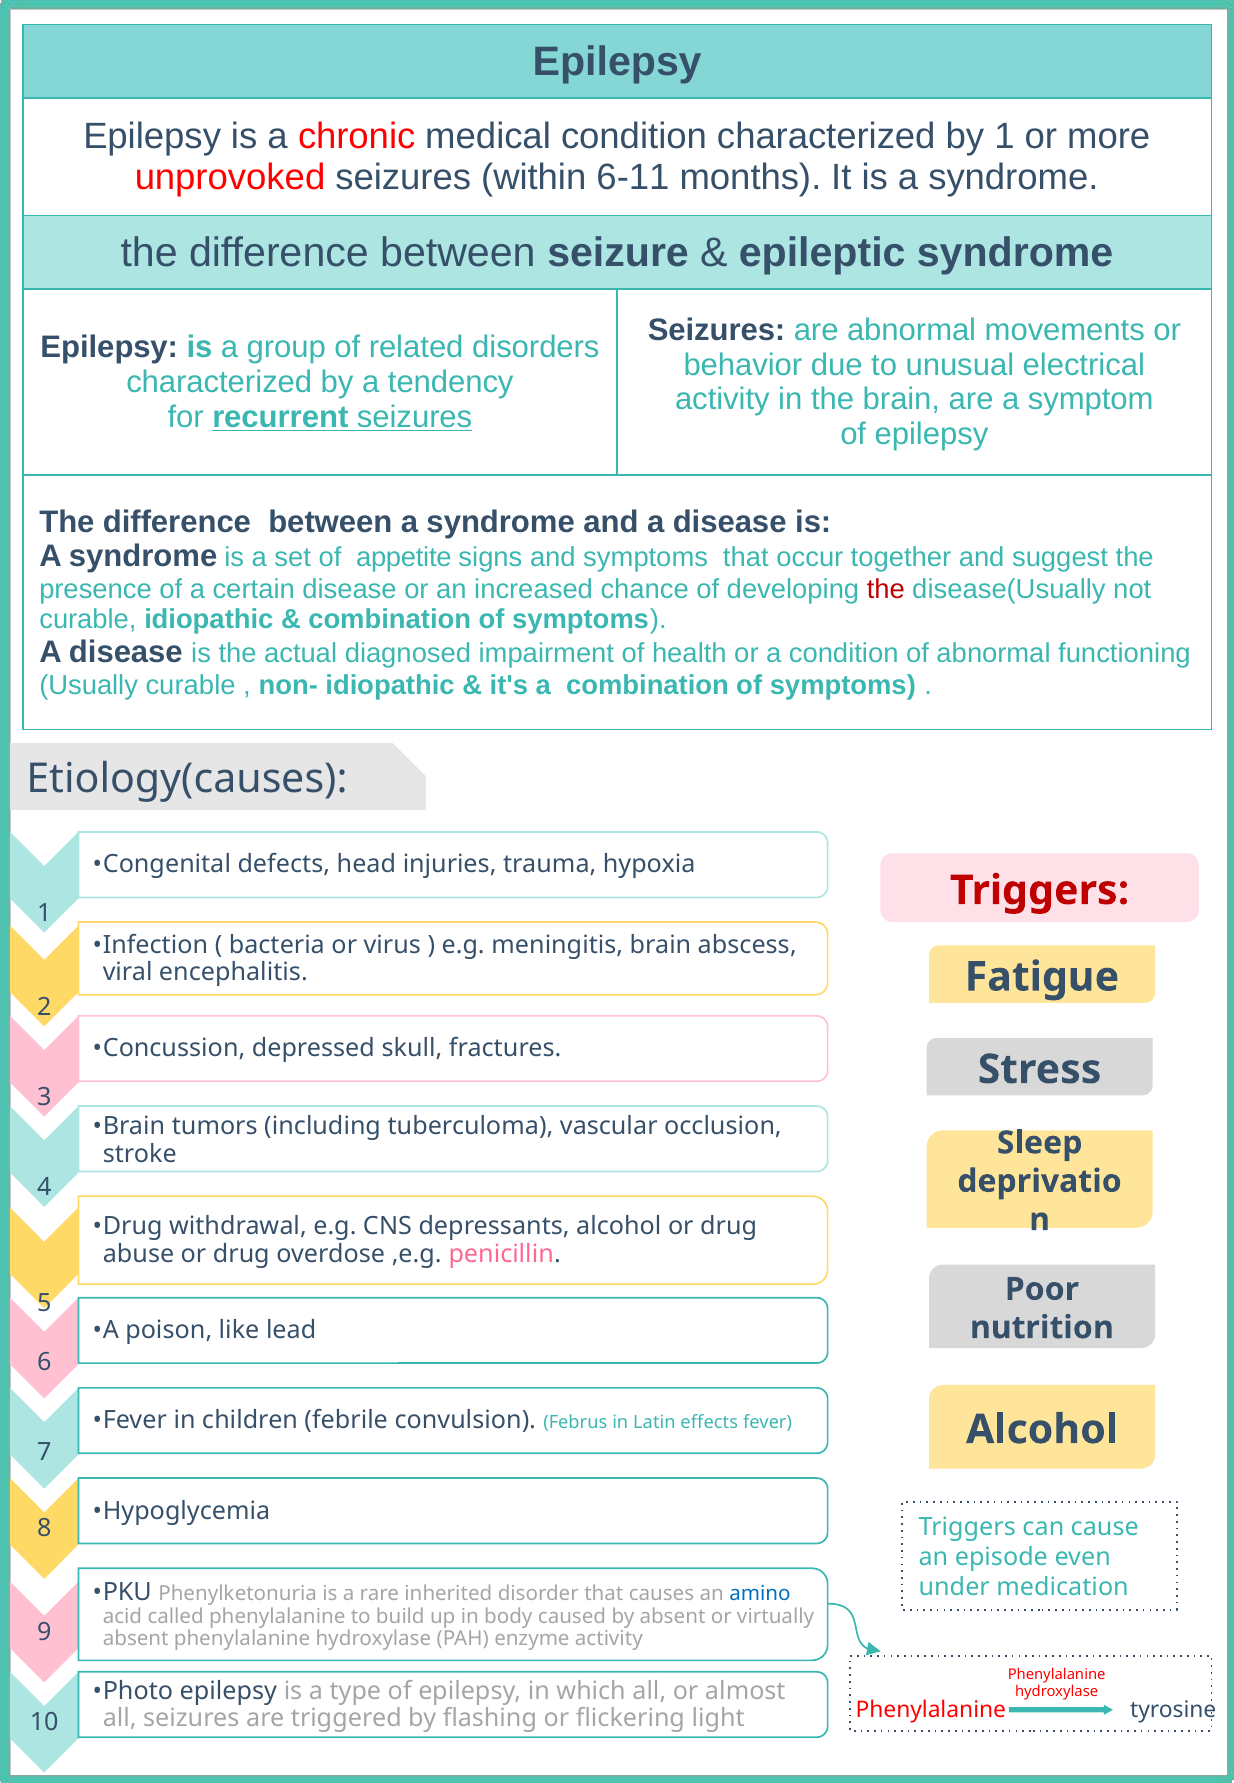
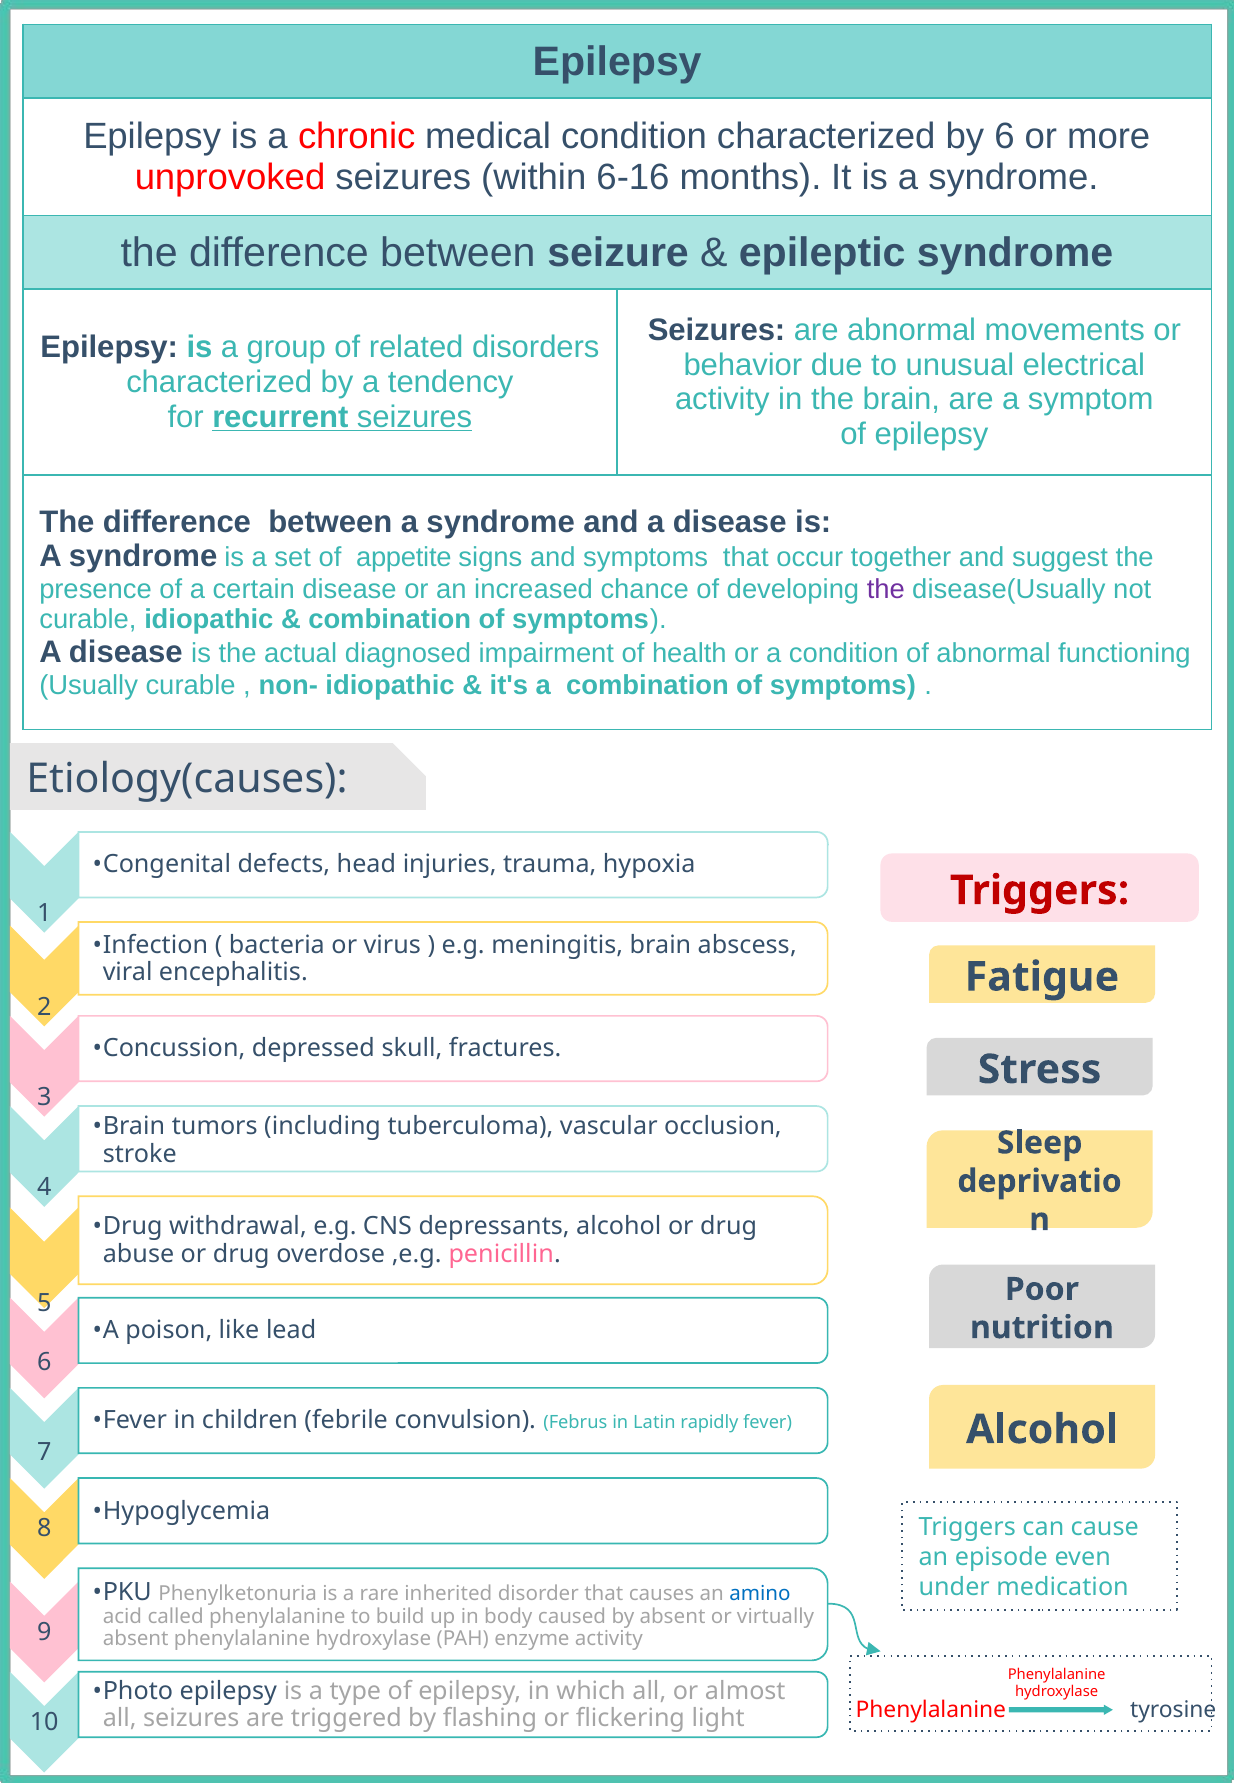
by 1: 1 -> 6
6-11: 6-11 -> 6-16
the at (886, 589) colour: red -> purple
effects: effects -> rapidly
